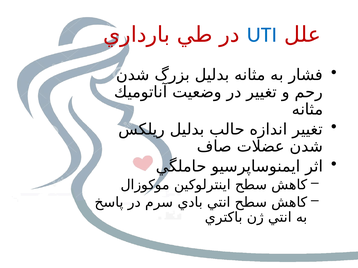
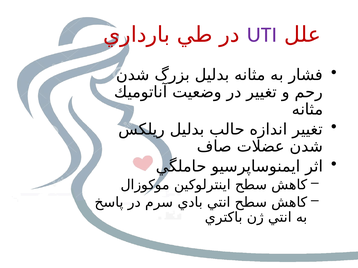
UTI colour: blue -> purple
